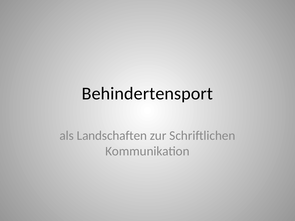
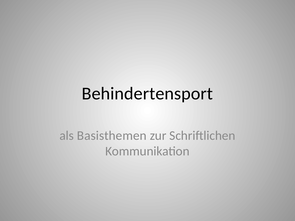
Landschaften: Landschaften -> Basisthemen
